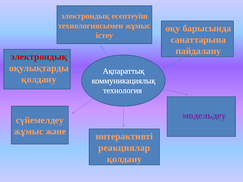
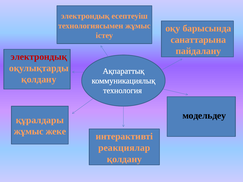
модельдеу colour: purple -> black
сүйемелдеу: сүйемелдеу -> құралдары
және: және -> жеке
